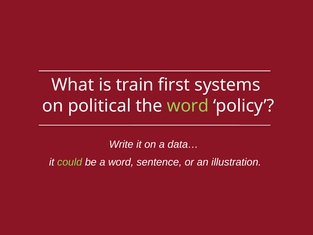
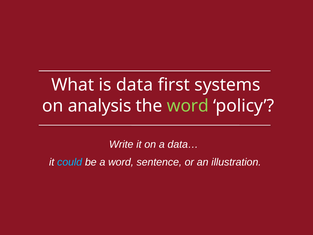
train: train -> data
political: political -> analysis
could colour: light green -> light blue
